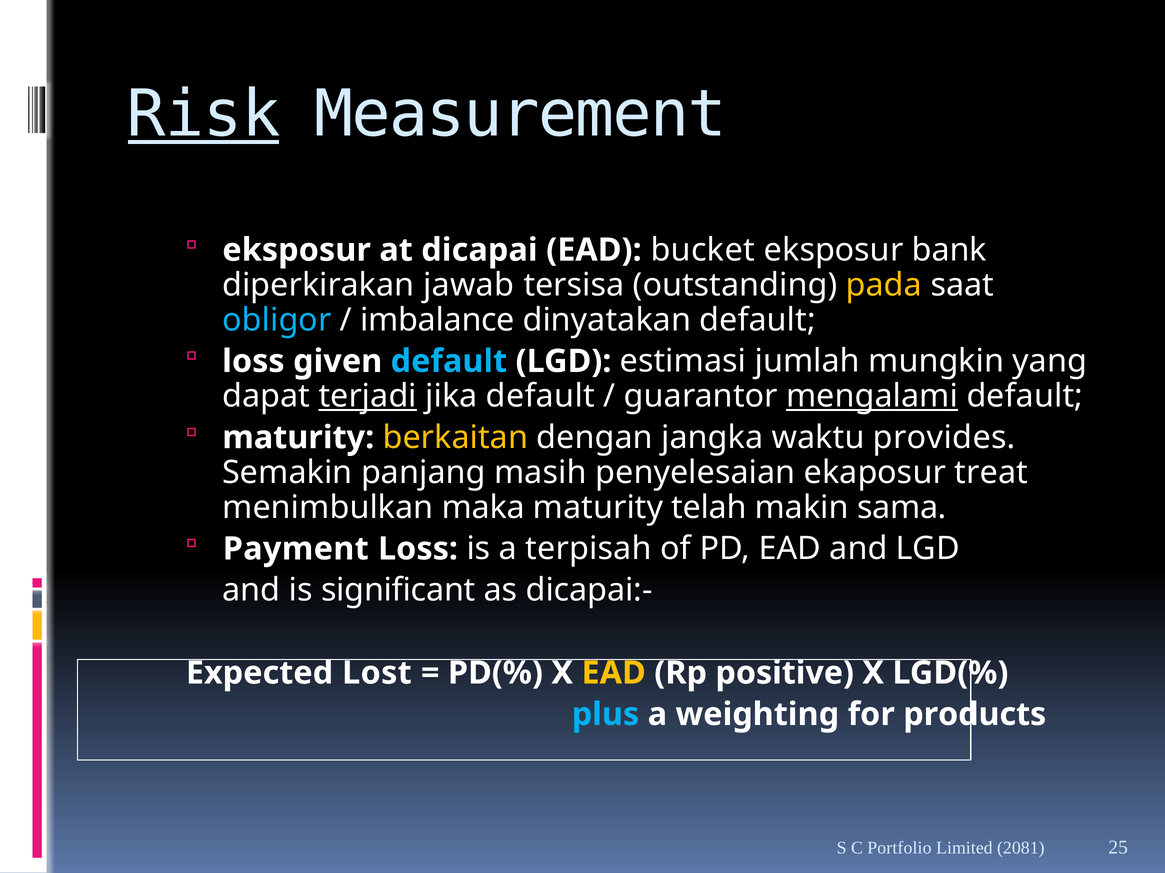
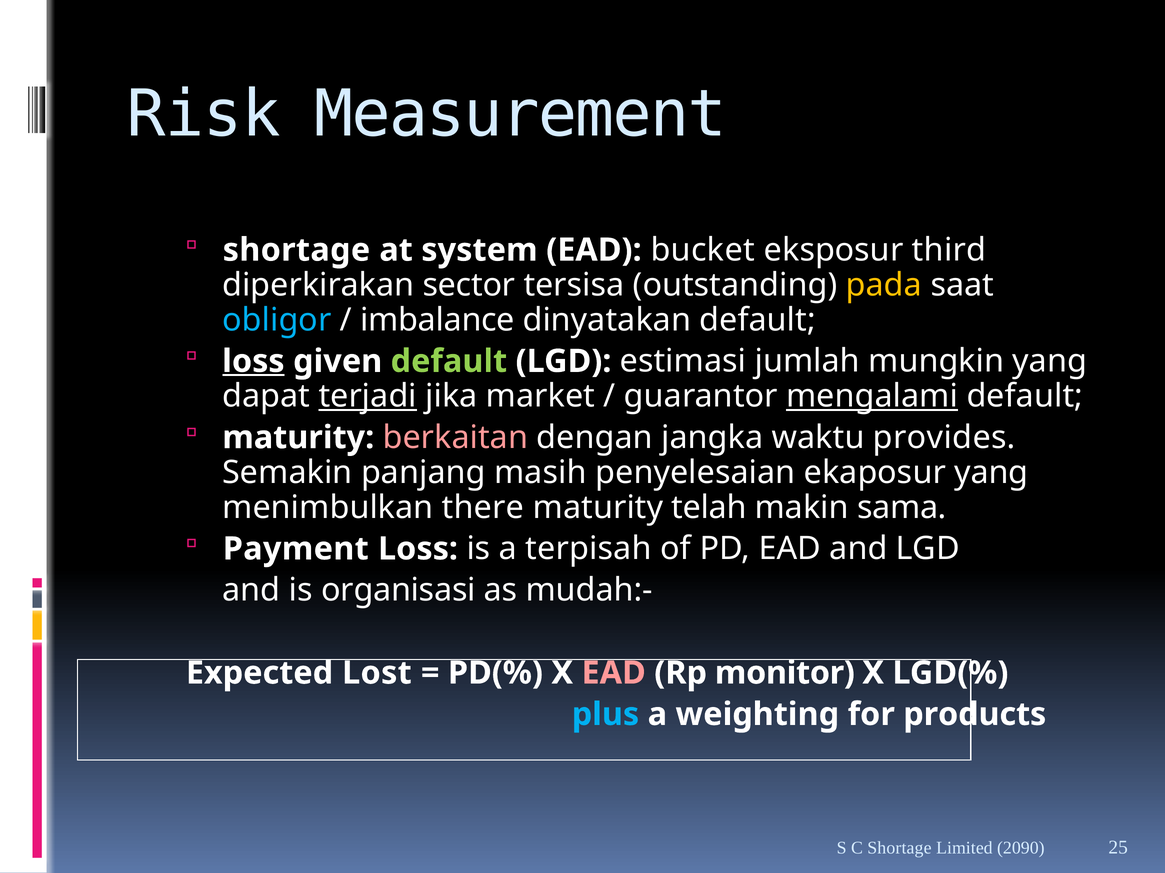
Risk underline: present -> none
eksposur at (297, 250): eksposur -> shortage
dicapai: dicapai -> system
bank: bank -> third
jawab: jawab -> sector
loss at (253, 362) underline: none -> present
default at (449, 362) colour: light blue -> light green
jika default: default -> market
berkaitan colour: yellow -> pink
ekaposur treat: treat -> yang
maka: maka -> there
significant: significant -> organisasi
dicapai:-: dicapai:- -> mudah:-
EAD at (614, 673) colour: yellow -> pink
positive: positive -> monitor
C Portfolio: Portfolio -> Shortage
2081: 2081 -> 2090
